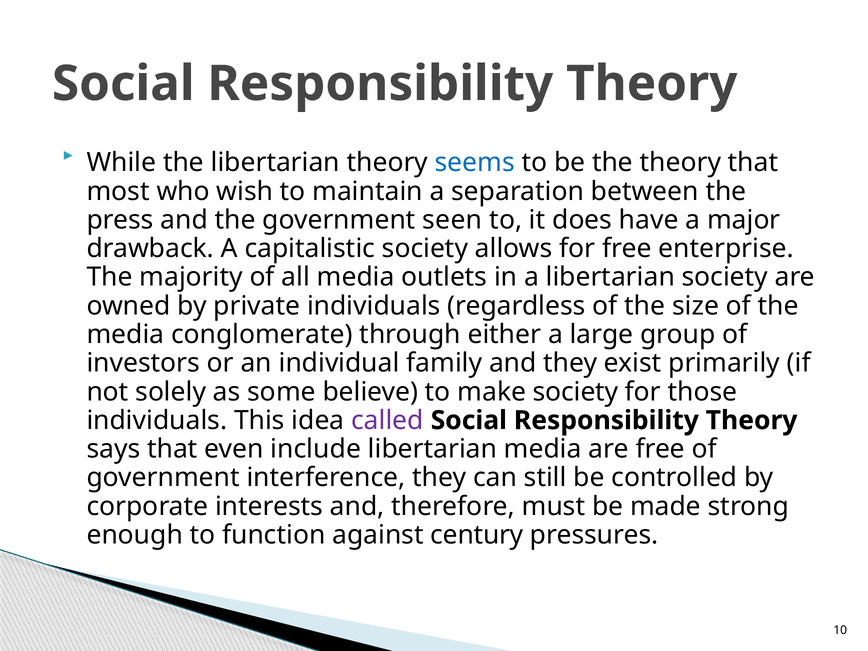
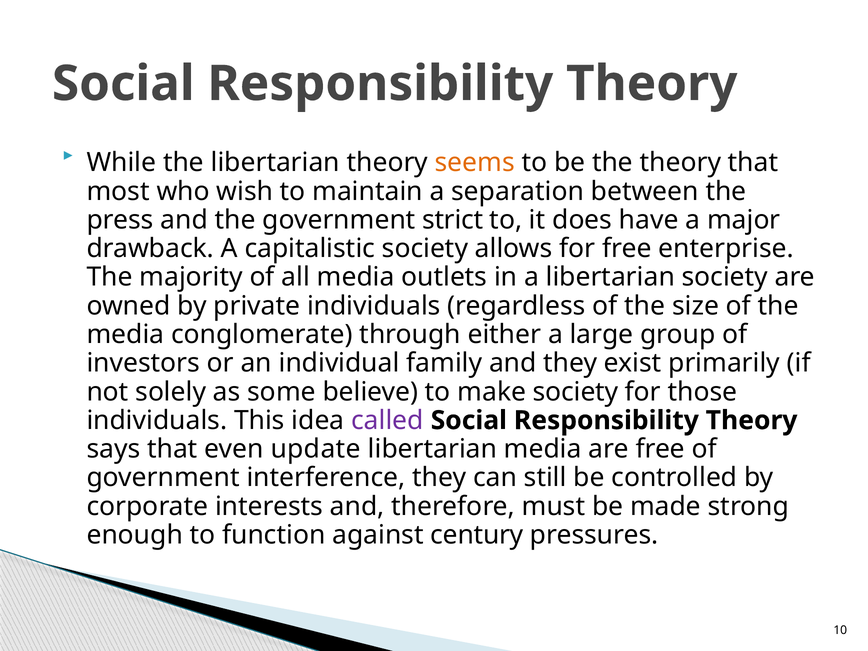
seems colour: blue -> orange
seen: seen -> strict
include: include -> update
